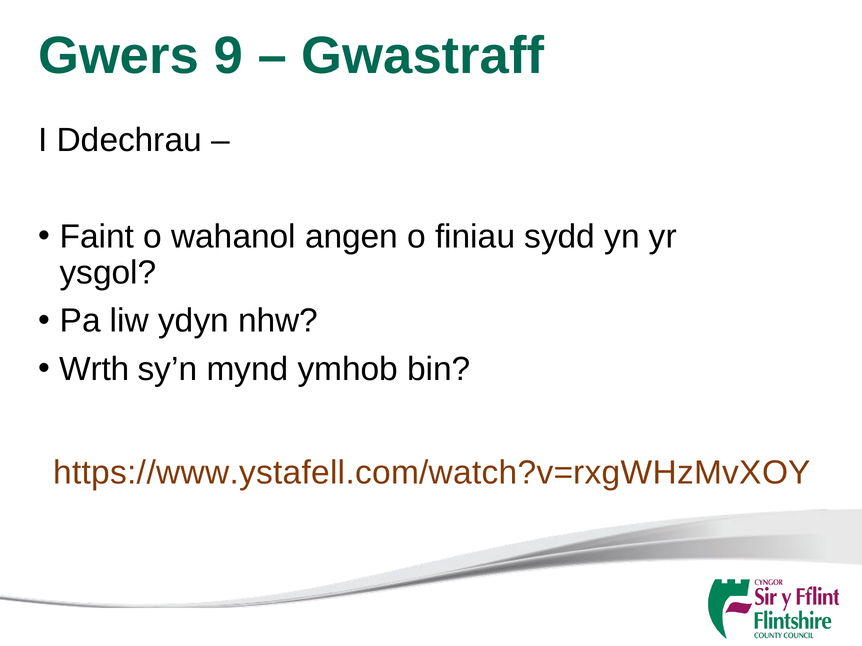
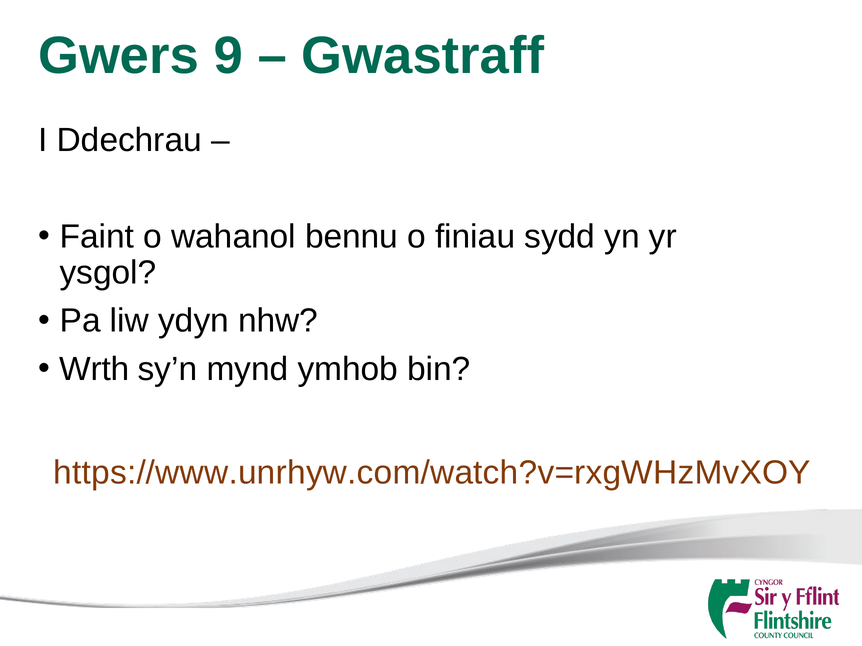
angen: angen -> bennu
https://www.ystafell.com/watch?v=rxgWHzMvXOY: https://www.ystafell.com/watch?v=rxgWHzMvXOY -> https://www.unrhyw.com/watch?v=rxgWHzMvXOY
